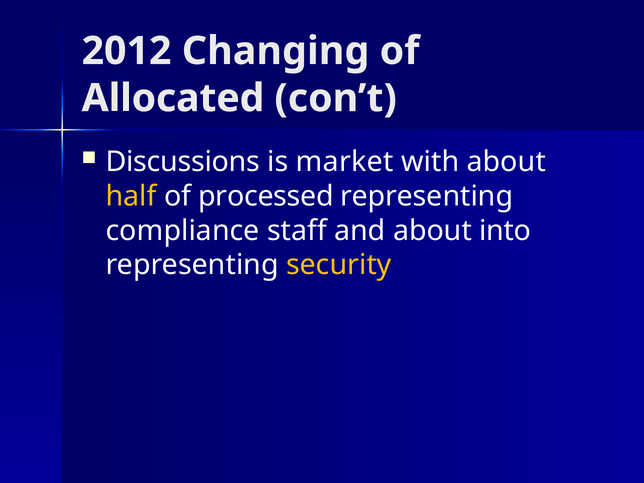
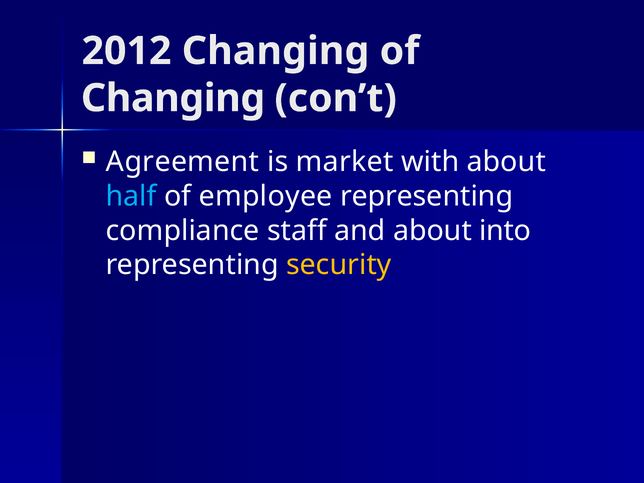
Allocated at (173, 98): Allocated -> Changing
Discussions: Discussions -> Agreement
half colour: yellow -> light blue
processed: processed -> employee
